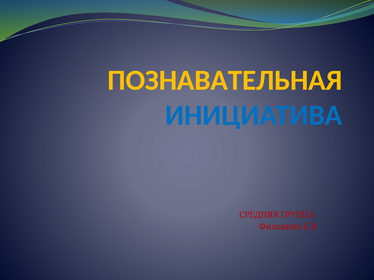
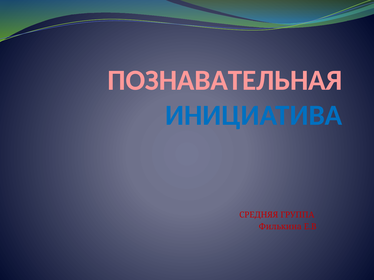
ПОЗНАВАТЕЛЬНАЯ colour: yellow -> pink
